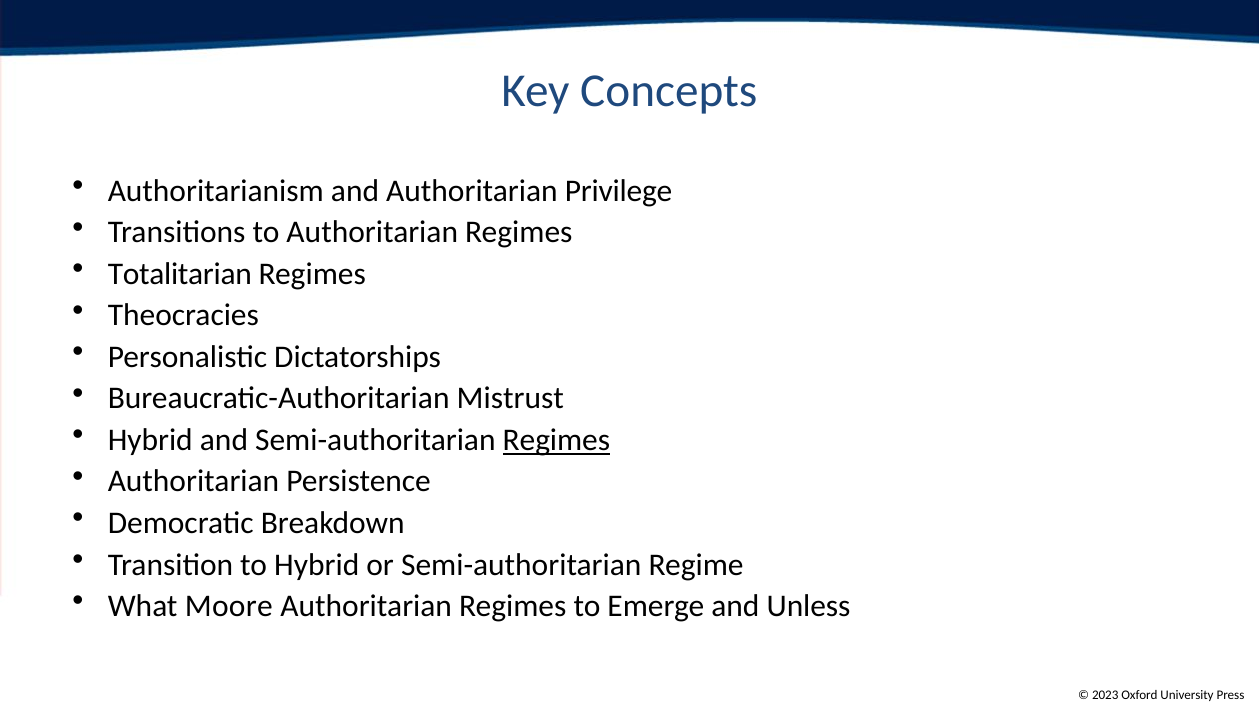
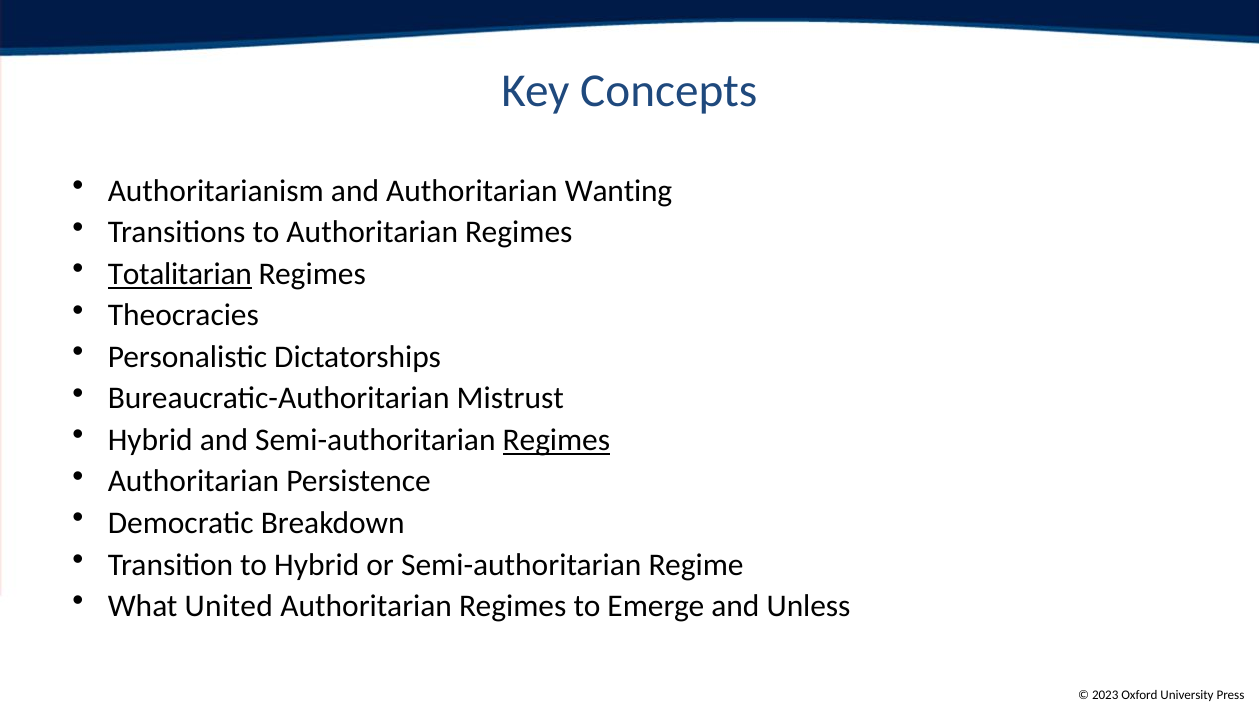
Privilege: Privilege -> Wanting
Totalitarian underline: none -> present
Moore: Moore -> United
